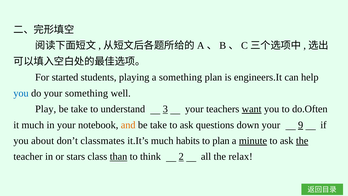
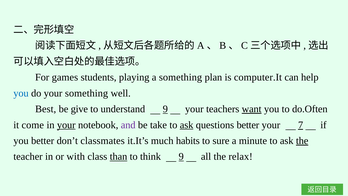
started: started -> games
engineers.It: engineers.It -> computer.It
Play: Play -> Best
take at (79, 109): take -> give
understand 3: 3 -> 9
it much: much -> come
your at (66, 125) underline: none -> present
and colour: orange -> purple
ask at (187, 125) underline: none -> present
questions down: down -> better
9: 9 -> 7
you about: about -> better
to plan: plan -> sure
minute underline: present -> none
stars: stars -> with
think 2: 2 -> 9
